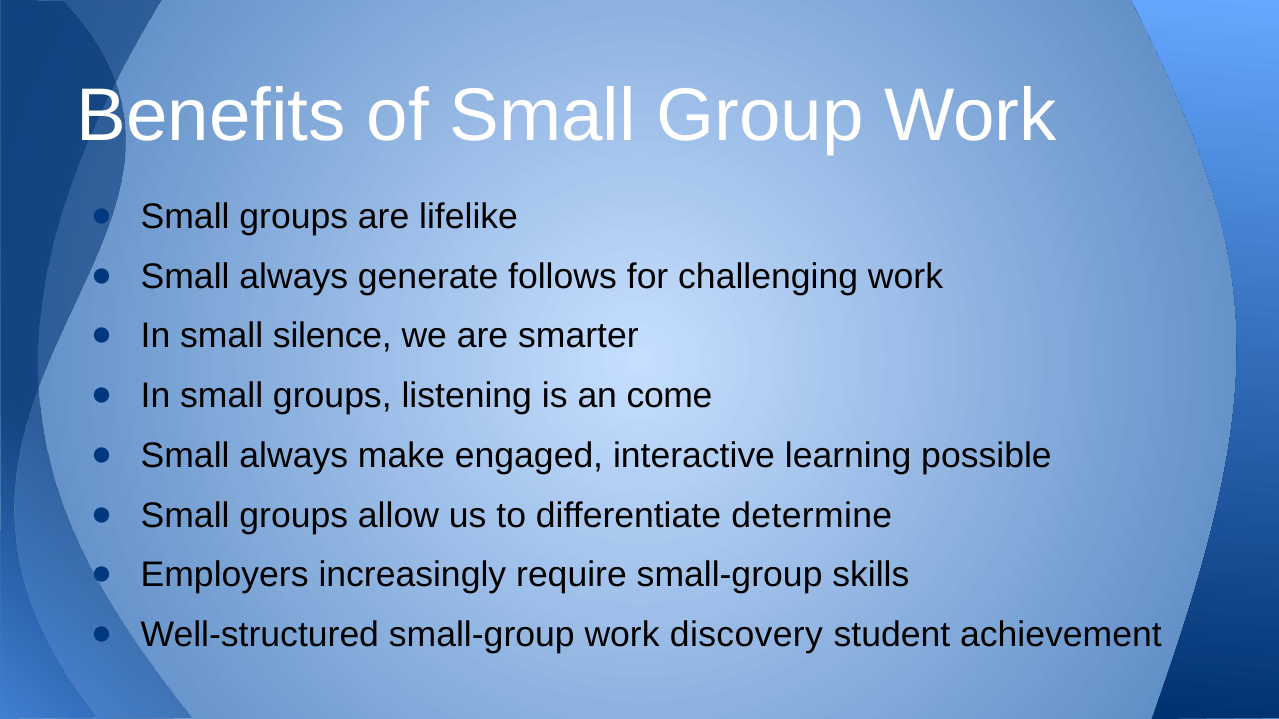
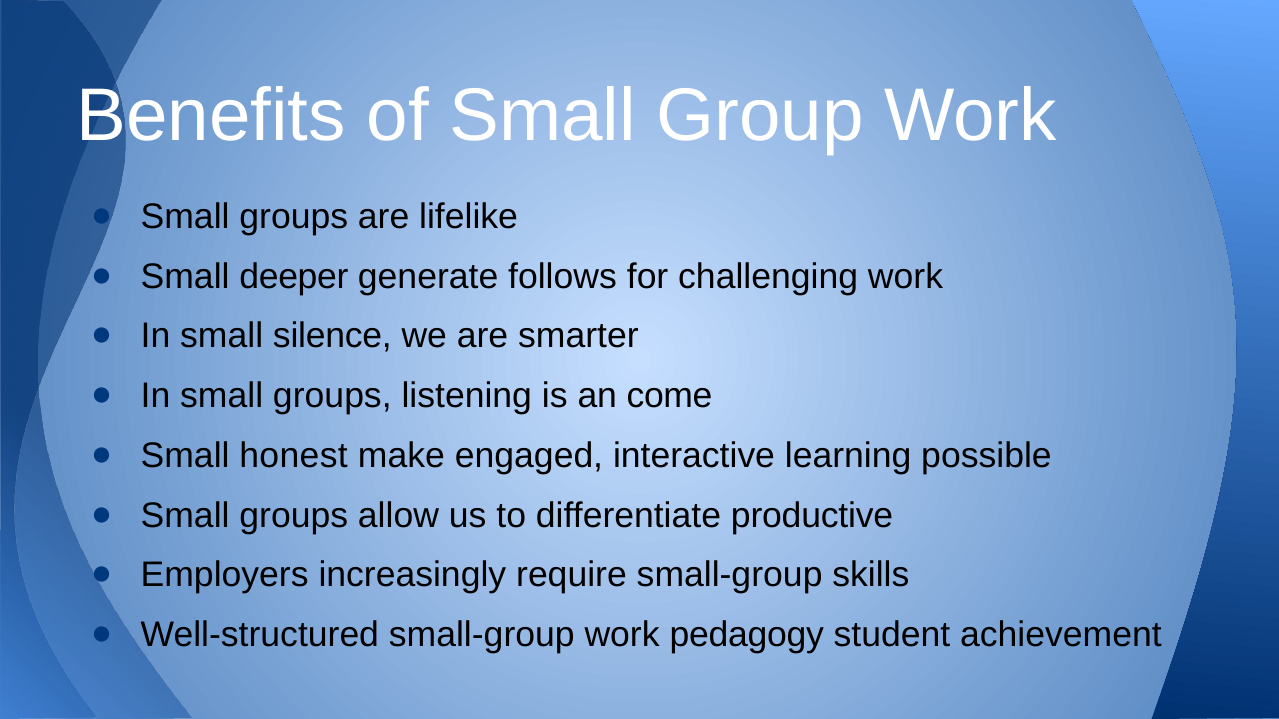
always at (294, 277): always -> deeper
always at (294, 456): always -> honest
determine: determine -> productive
discovery: discovery -> pedagogy
